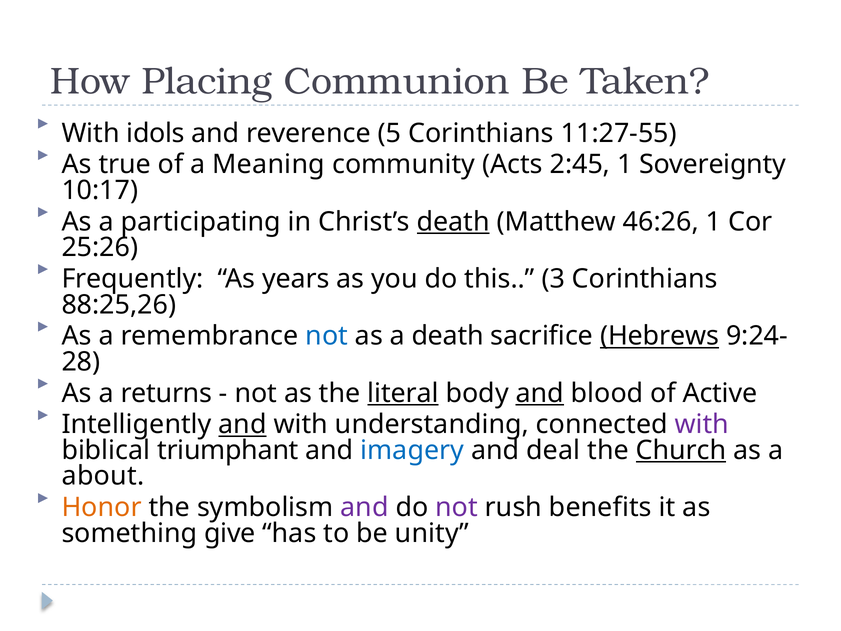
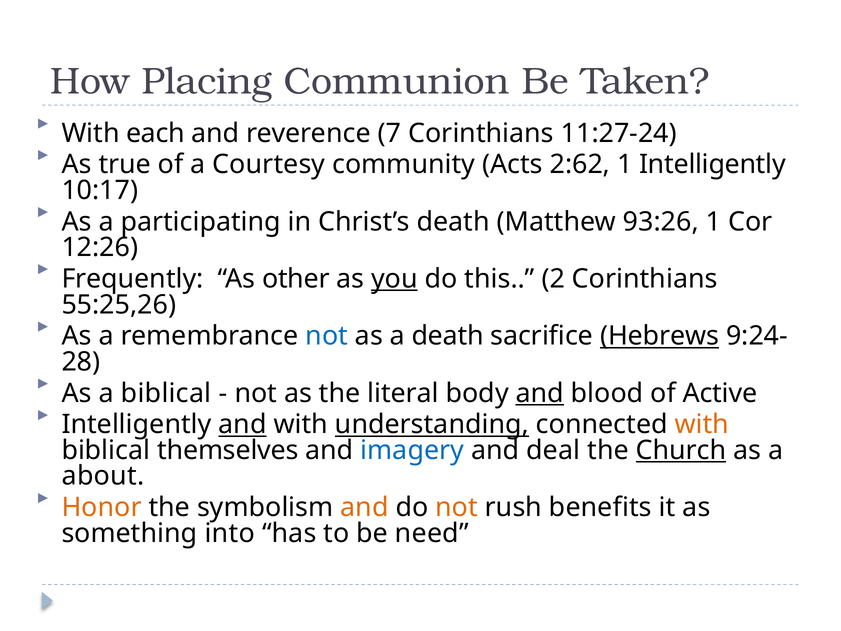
idols: idols -> each
5: 5 -> 7
11:27-55: 11:27-55 -> 11:27-24
Meaning: Meaning -> Courtesy
2:45: 2:45 -> 2:62
1 Sovereignty: Sovereignty -> Intelligently
death at (453, 222) underline: present -> none
46:26: 46:26 -> 93:26
25:26: 25:26 -> 12:26
years: years -> other
you underline: none -> present
3: 3 -> 2
88:25,26: 88:25,26 -> 55:25,26
a returns: returns -> biblical
literal underline: present -> none
understanding underline: none -> present
with at (702, 424) colour: purple -> orange
triumphant: triumphant -> themselves
and at (364, 507) colour: purple -> orange
not at (457, 507) colour: purple -> orange
give: give -> into
unity: unity -> need
